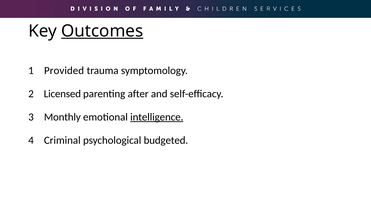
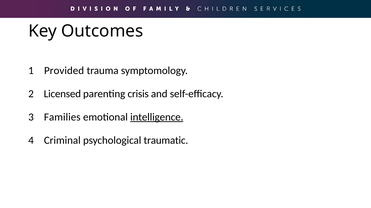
Outcomes underline: present -> none
after: after -> crisis
Monthly: Monthly -> Families
budgeted: budgeted -> traumatic
